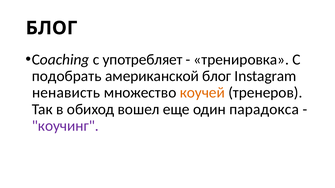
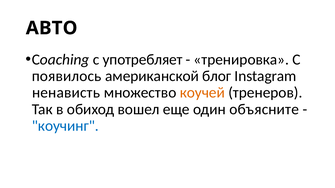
БЛОГ at (52, 28): БЛОГ -> АВТО
подобрать: подобрать -> появилось
парадокса: парадокса -> объясните
коучинг colour: purple -> blue
